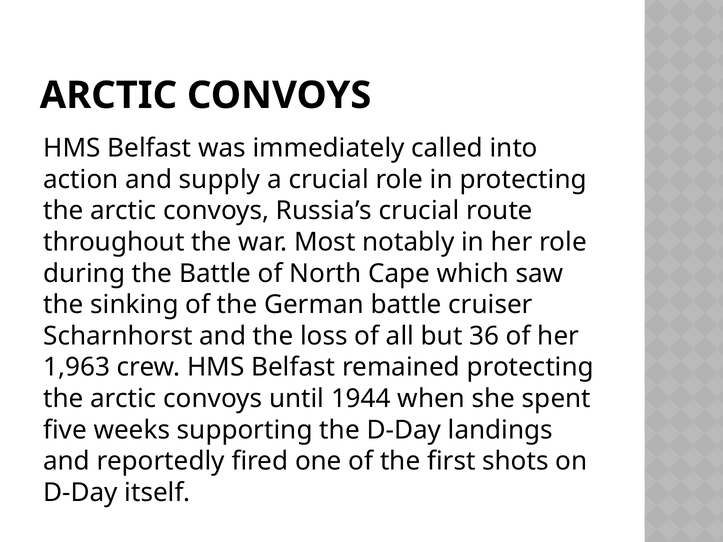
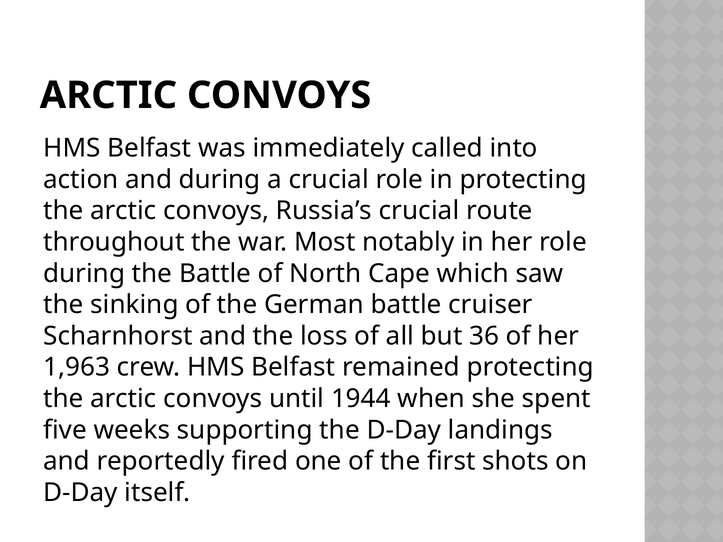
and supply: supply -> during
